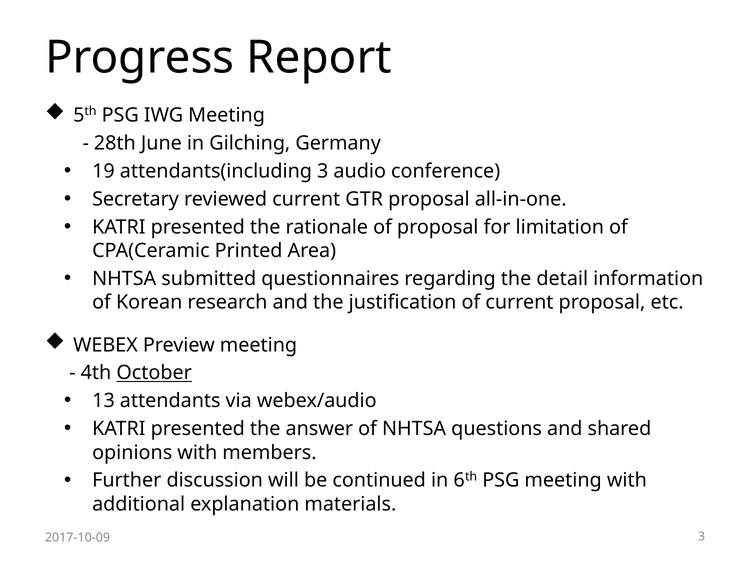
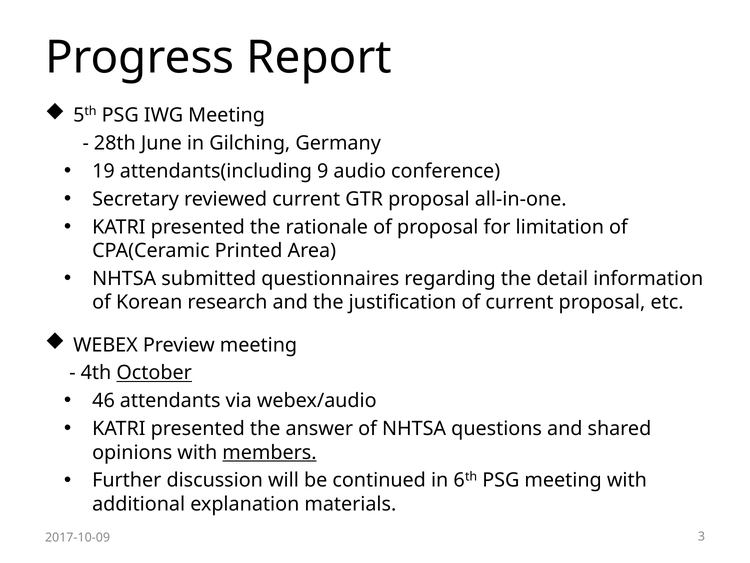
attendants(including 3: 3 -> 9
13: 13 -> 46
members underline: none -> present
